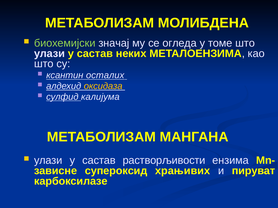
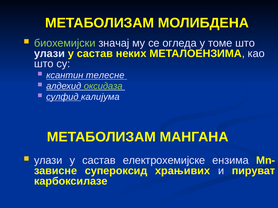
осталих: осталих -> телесне
оксидаза colour: yellow -> light green
растворљивости: растворљивости -> електрохемијске
